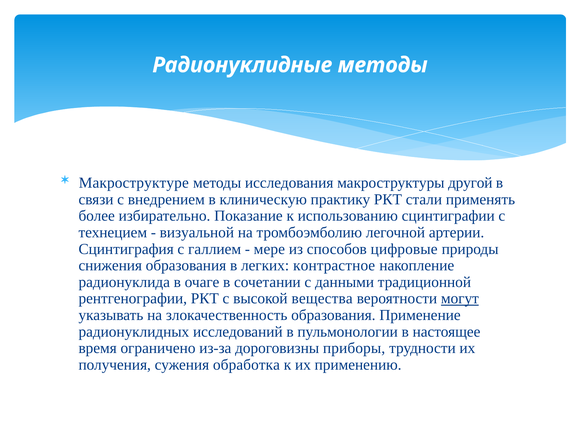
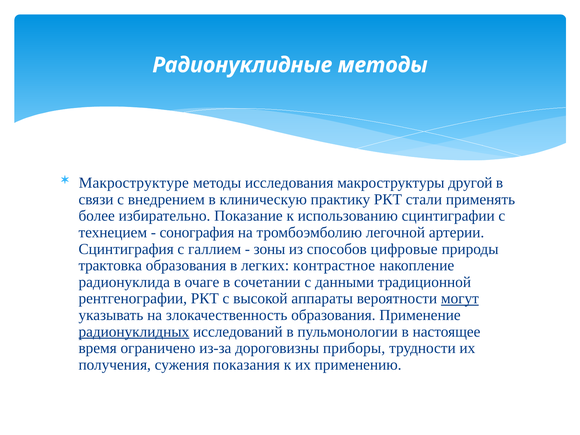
визуальной: визуальной -> сонография
мере: мере -> зоны
снижения: снижения -> трактовка
вещества: вещества -> аппараты
радионуклидных underline: none -> present
обработка: обработка -> показания
